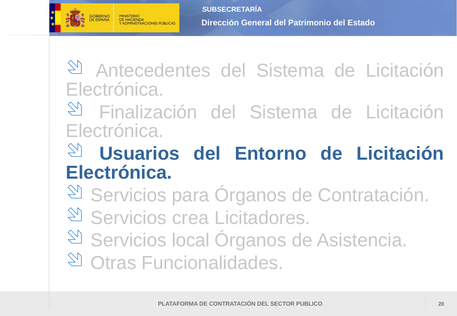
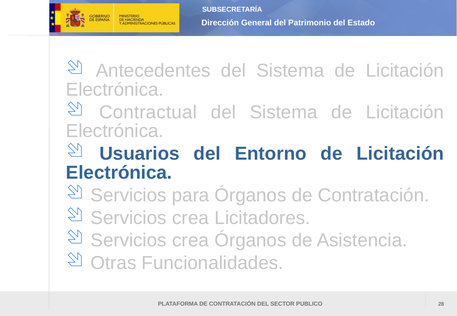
Finalización: Finalización -> Contractual
local at (191, 241): local -> crea
